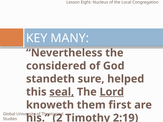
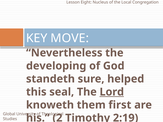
MANY: MANY -> MOVE
considered: considered -> developing
seal underline: present -> none
